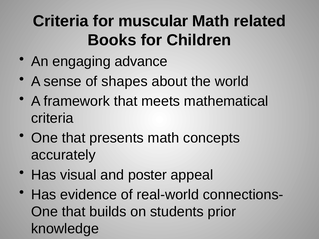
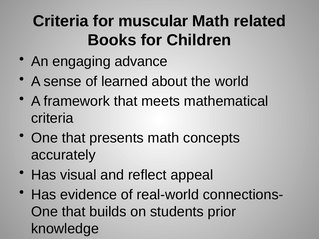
shapes: shapes -> learned
poster: poster -> reflect
